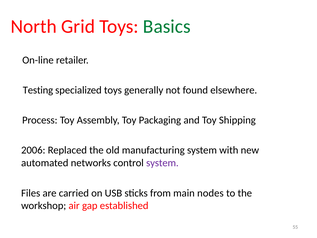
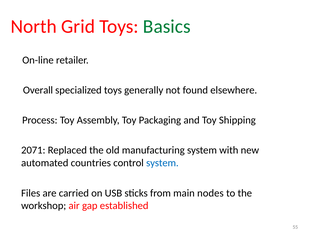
Testing: Testing -> Overall
2006: 2006 -> 2071
networks: networks -> countries
system at (162, 163) colour: purple -> blue
